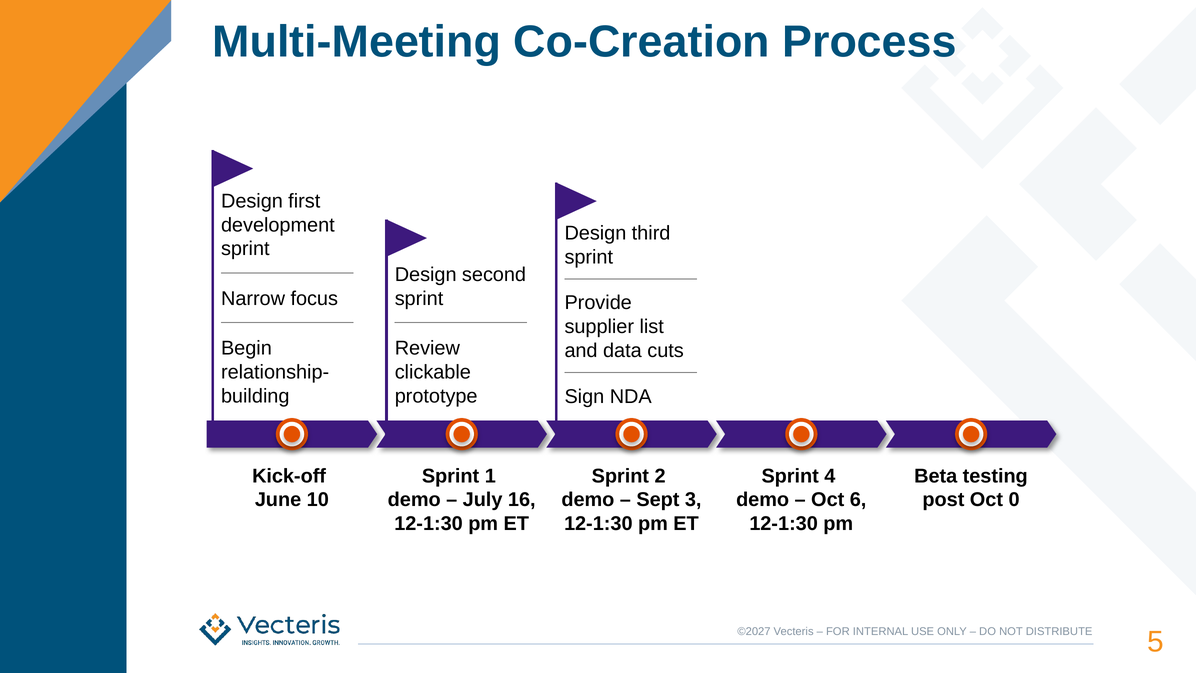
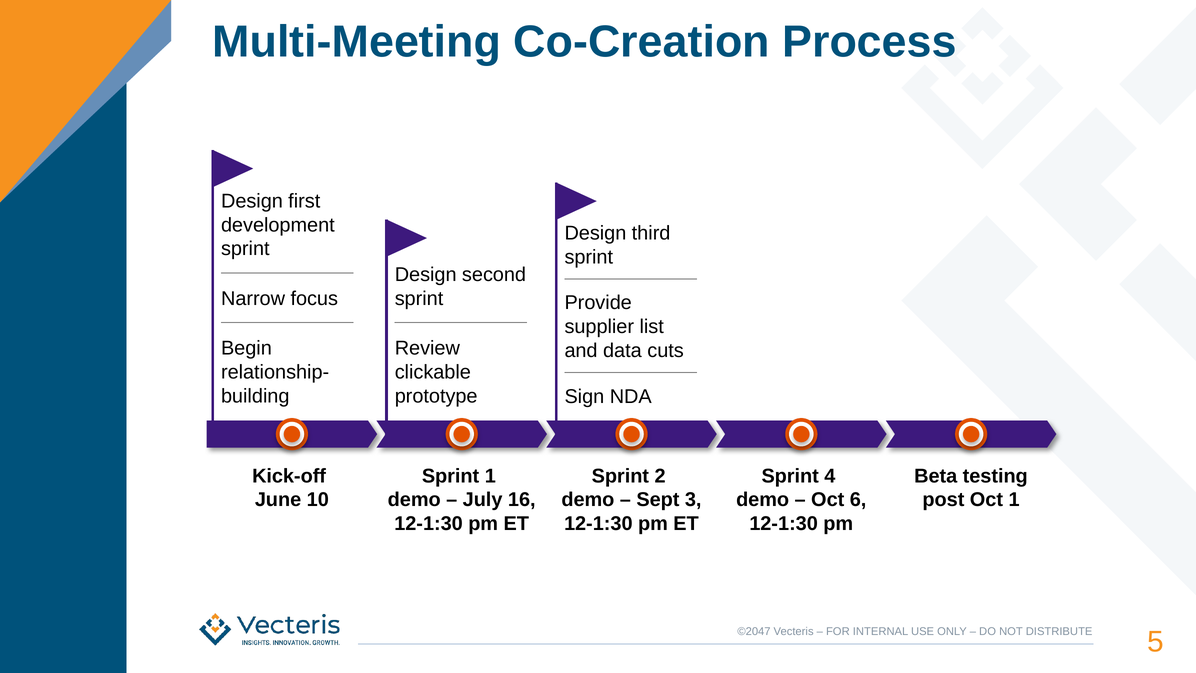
Oct 0: 0 -> 1
©2027: ©2027 -> ©2047
